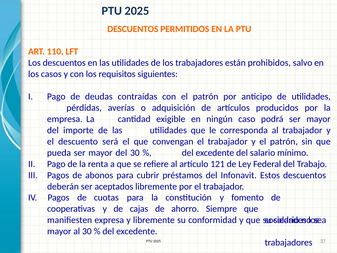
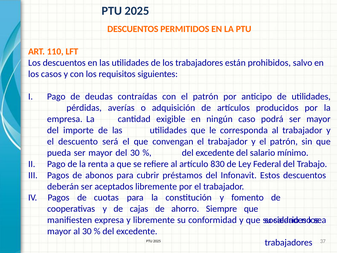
121: 121 -> 830
